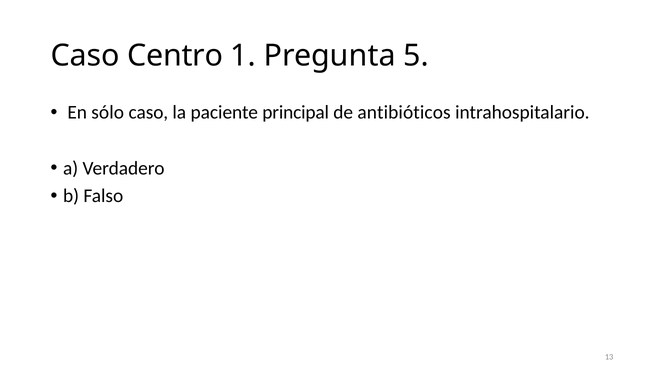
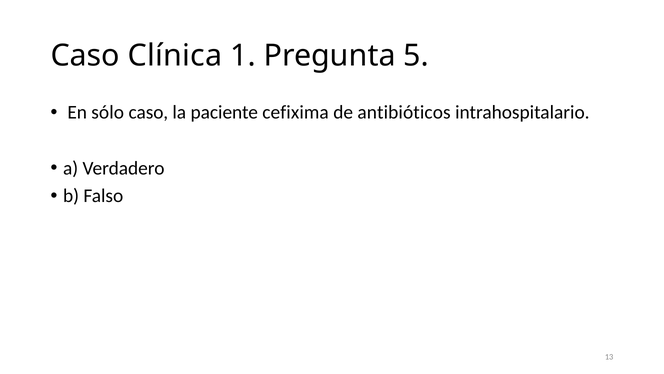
Centro: Centro -> Clínica
principal: principal -> cefixima
